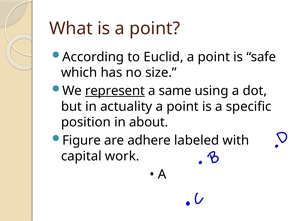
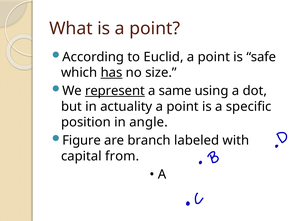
has underline: none -> present
about: about -> angle
adhere: adhere -> branch
work: work -> from
